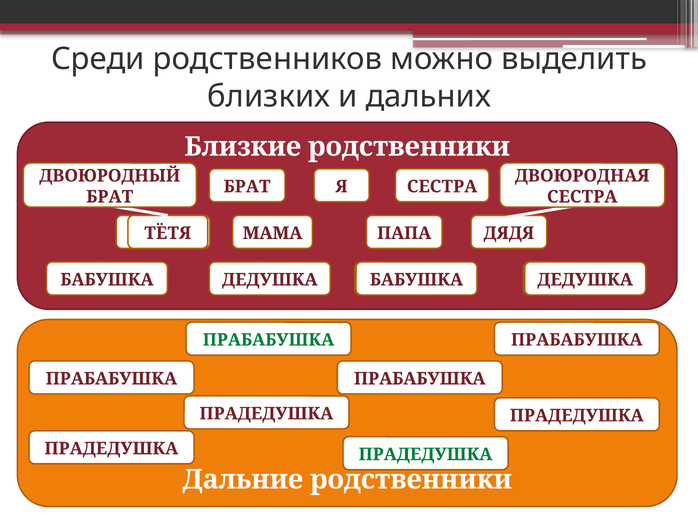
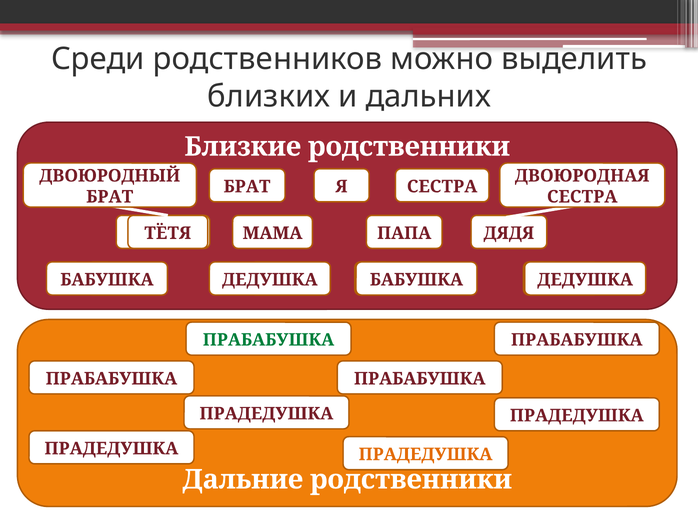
ПРАДЕДУШКА at (426, 454) colour: green -> orange
